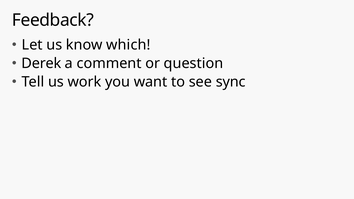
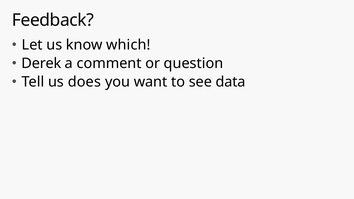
work: work -> does
sync: sync -> data
